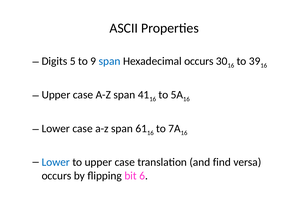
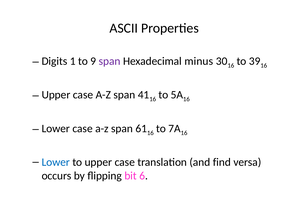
5: 5 -> 1
span at (110, 61) colour: blue -> purple
Hexadecimal occurs: occurs -> minus
